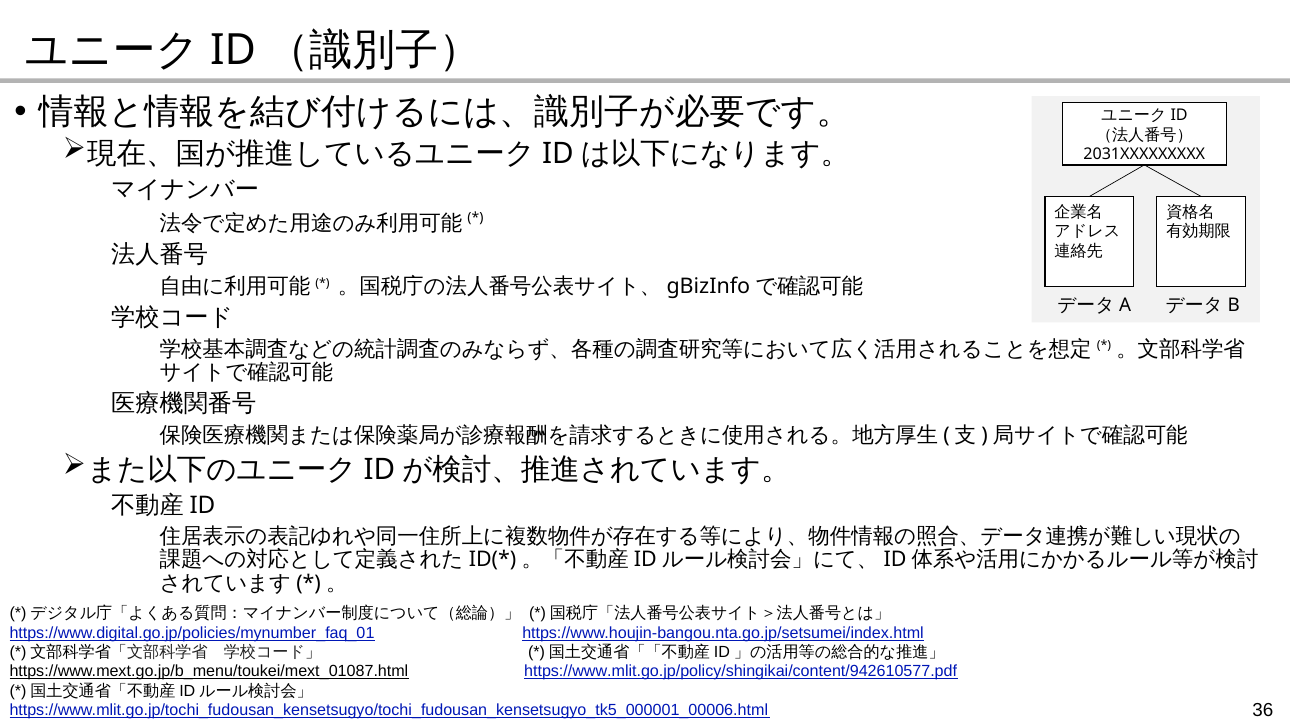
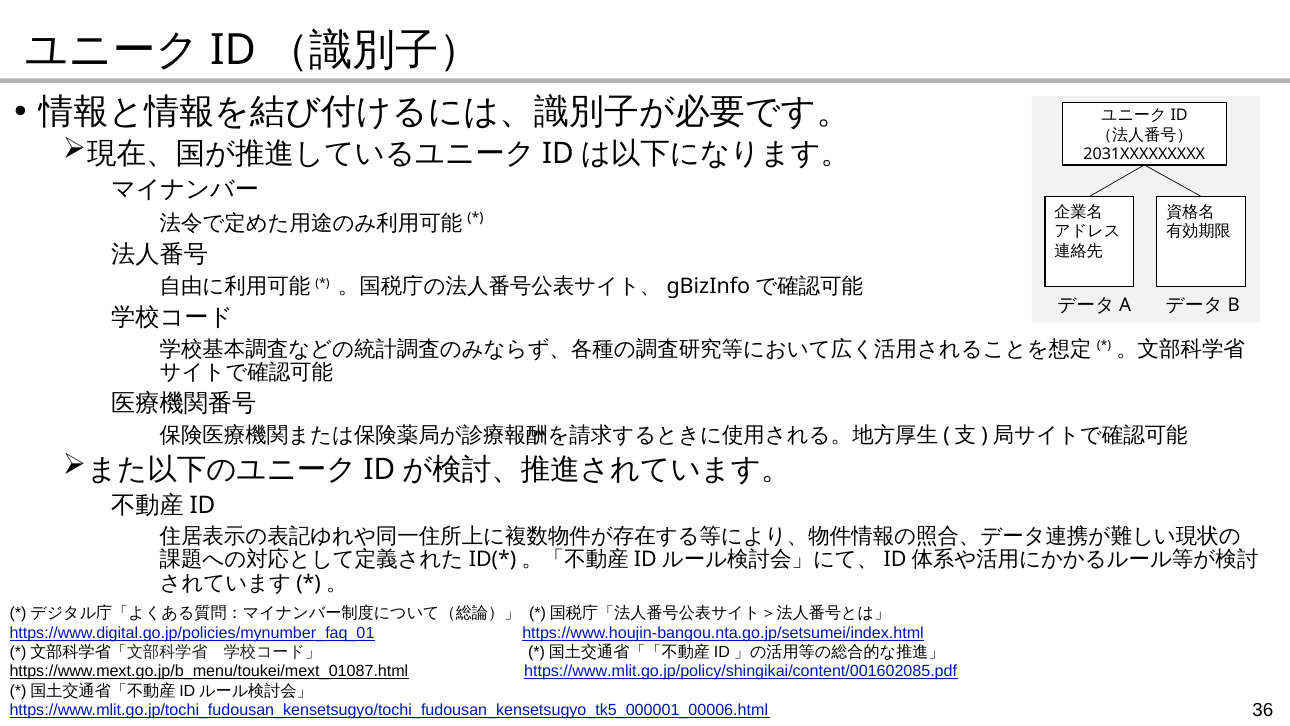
https://www.mlit.go.jp/policy/shingikai/content/942610577.pdf: https://www.mlit.go.jp/policy/shingikai/content/942610577.pdf -> https://www.mlit.go.jp/policy/shingikai/content/001602085.pdf
